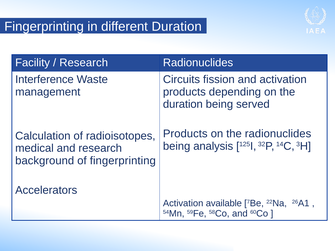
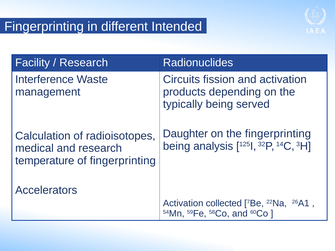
different Duration: Duration -> Intended
duration at (183, 104): duration -> typically
Products at (185, 134): Products -> Daughter
the radionuclides: radionuclides -> fingerprinting
background: background -> temperature
available: available -> collected
